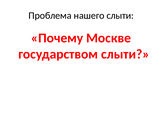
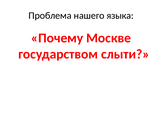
нашего слыти: слыти -> языка
